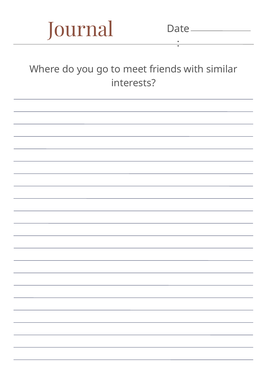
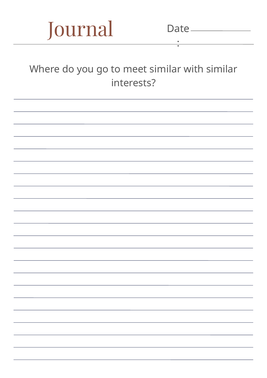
meet friends: friends -> similar
